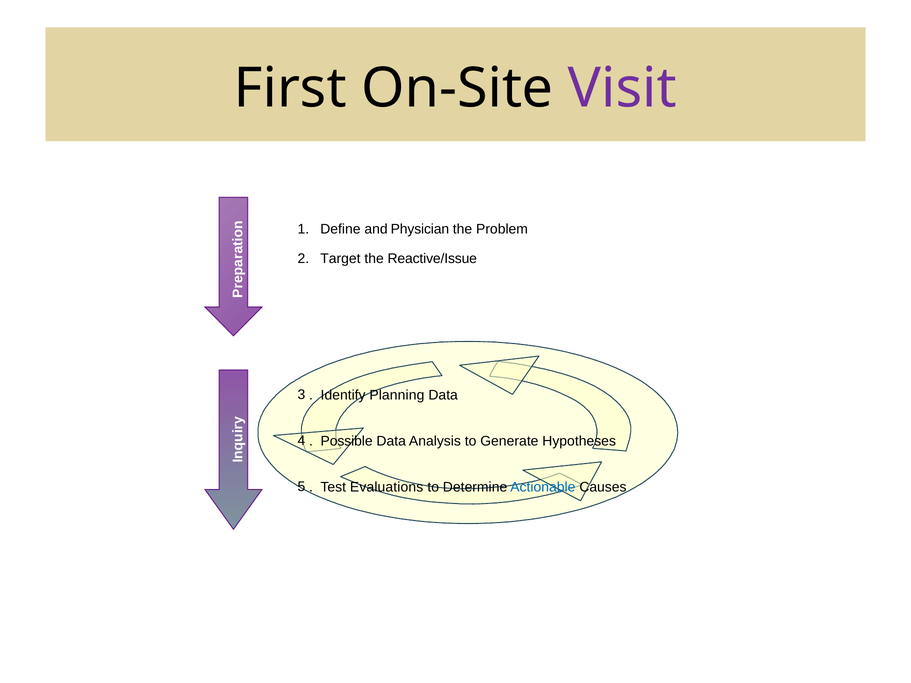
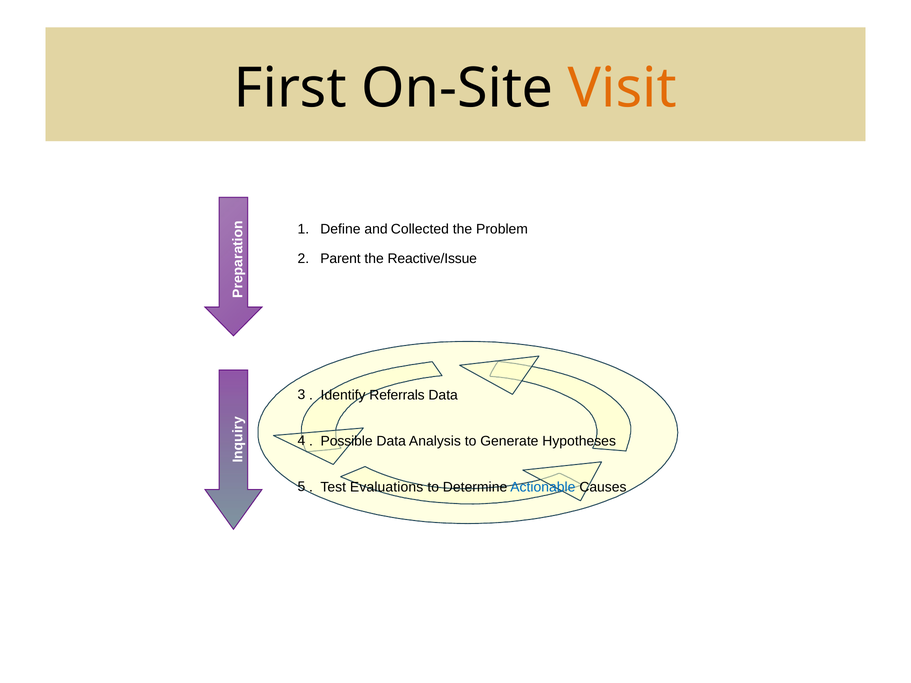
Visit colour: purple -> orange
Physician: Physician -> Collected
Target: Target -> Parent
Planning: Planning -> Referrals
